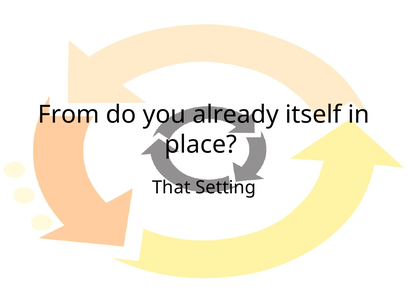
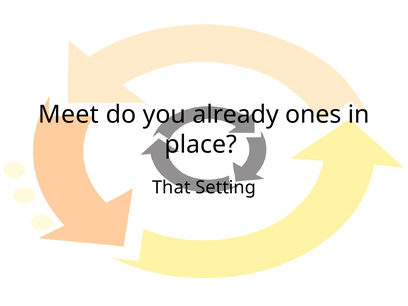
From: From -> Meet
itself: itself -> ones
